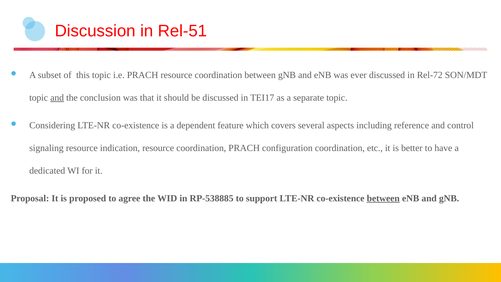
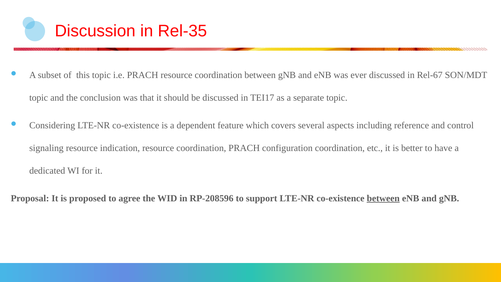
Rel-51: Rel-51 -> Rel-35
Rel-72: Rel-72 -> Rel-67
and at (57, 98) underline: present -> none
RP-538885: RP-538885 -> RP-208596
